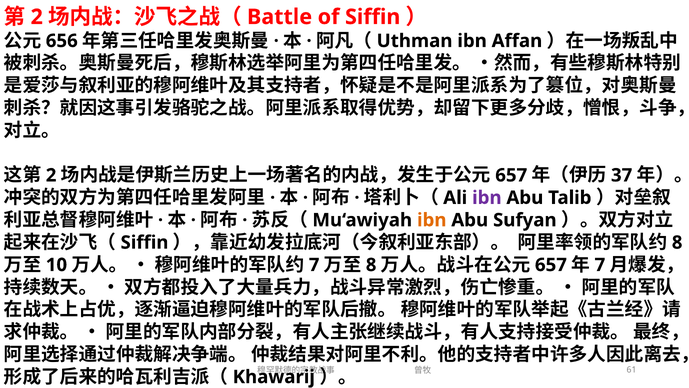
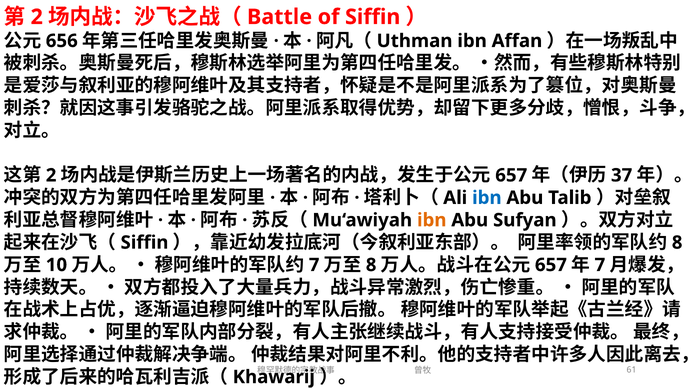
ibn at (487, 198) colour: purple -> blue
